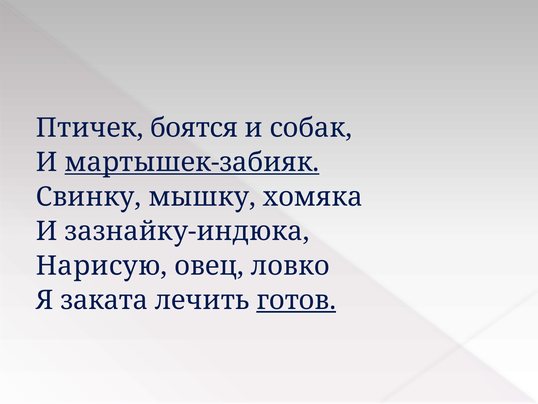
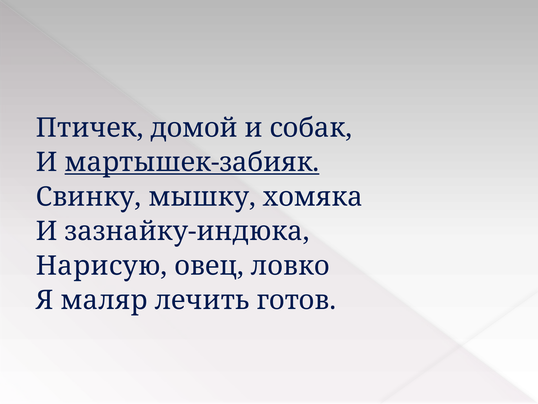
боятся: боятся -> домой
заката: заката -> маляр
готов underline: present -> none
